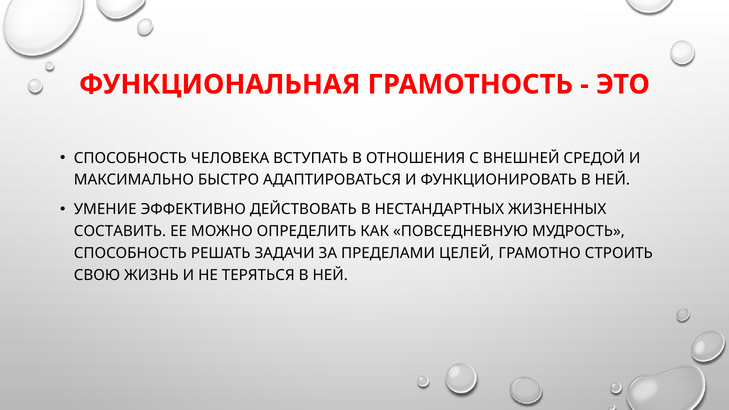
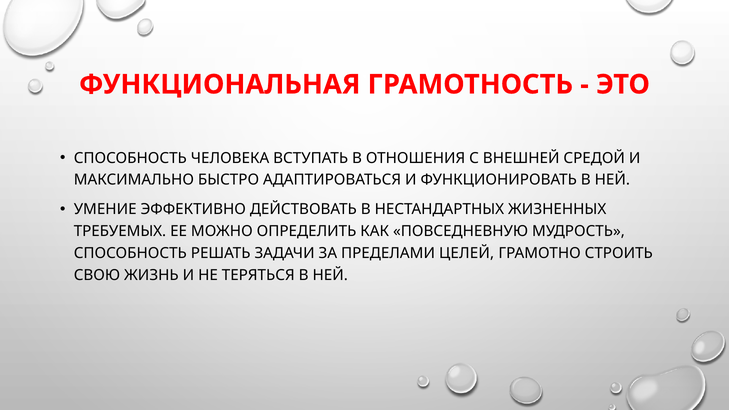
СОСТАВИТЬ: СОСТАВИТЬ -> ТРЕБУЕМЫХ
